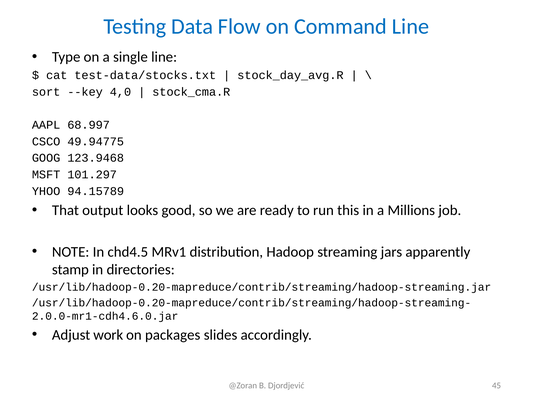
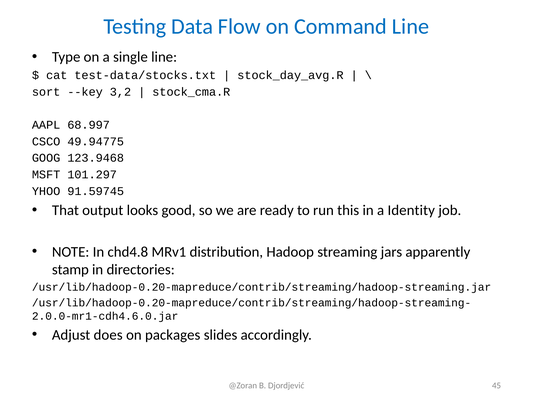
4,0: 4,0 -> 3,2
94.15789: 94.15789 -> 91.59745
Millions: Millions -> Identity
chd4.5: chd4.5 -> chd4.8
work: work -> does
